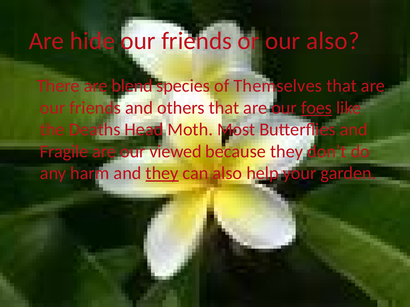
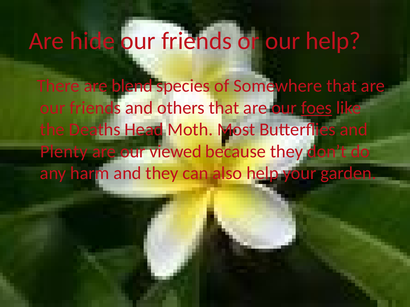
our also: also -> help
Themselves: Themselves -> Somewhere
Fragile: Fragile -> Plenty
they at (162, 173) underline: present -> none
